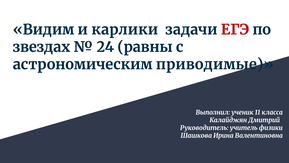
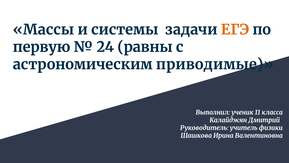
Видим: Видим -> Массы
карлики: карлики -> системы
ЕГЭ colour: red -> orange
звездах: звездах -> первую
